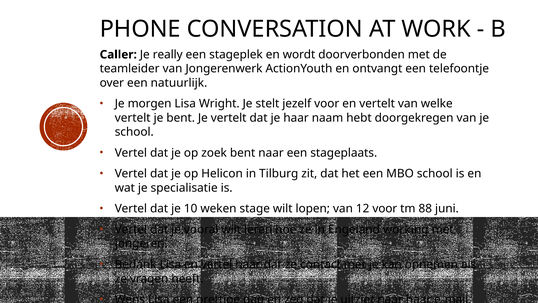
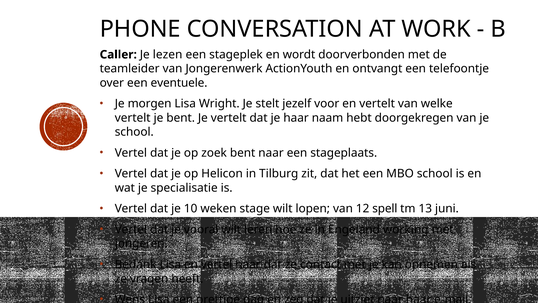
really: really -> lezen
natuurlijk: natuurlijk -> eventuele
12 voor: voor -> spell
88: 88 -> 13
